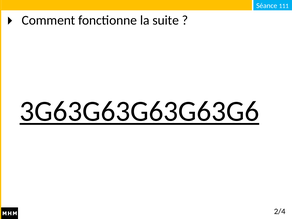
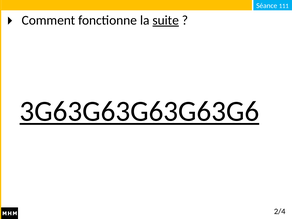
suite underline: none -> present
